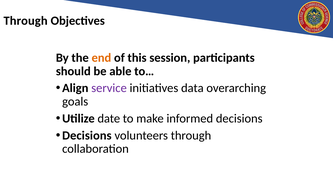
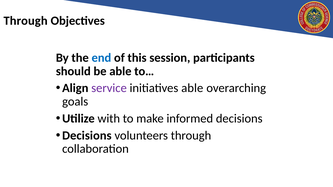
end colour: orange -> blue
initiatives data: data -> able
date: date -> with
